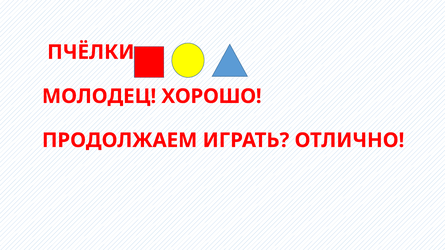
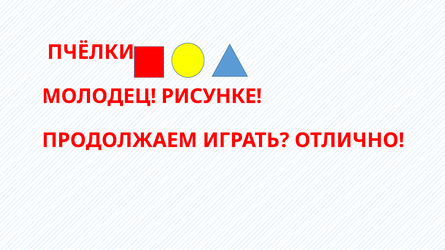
ХОРОШО: ХОРОШО -> РИСУНКЕ
